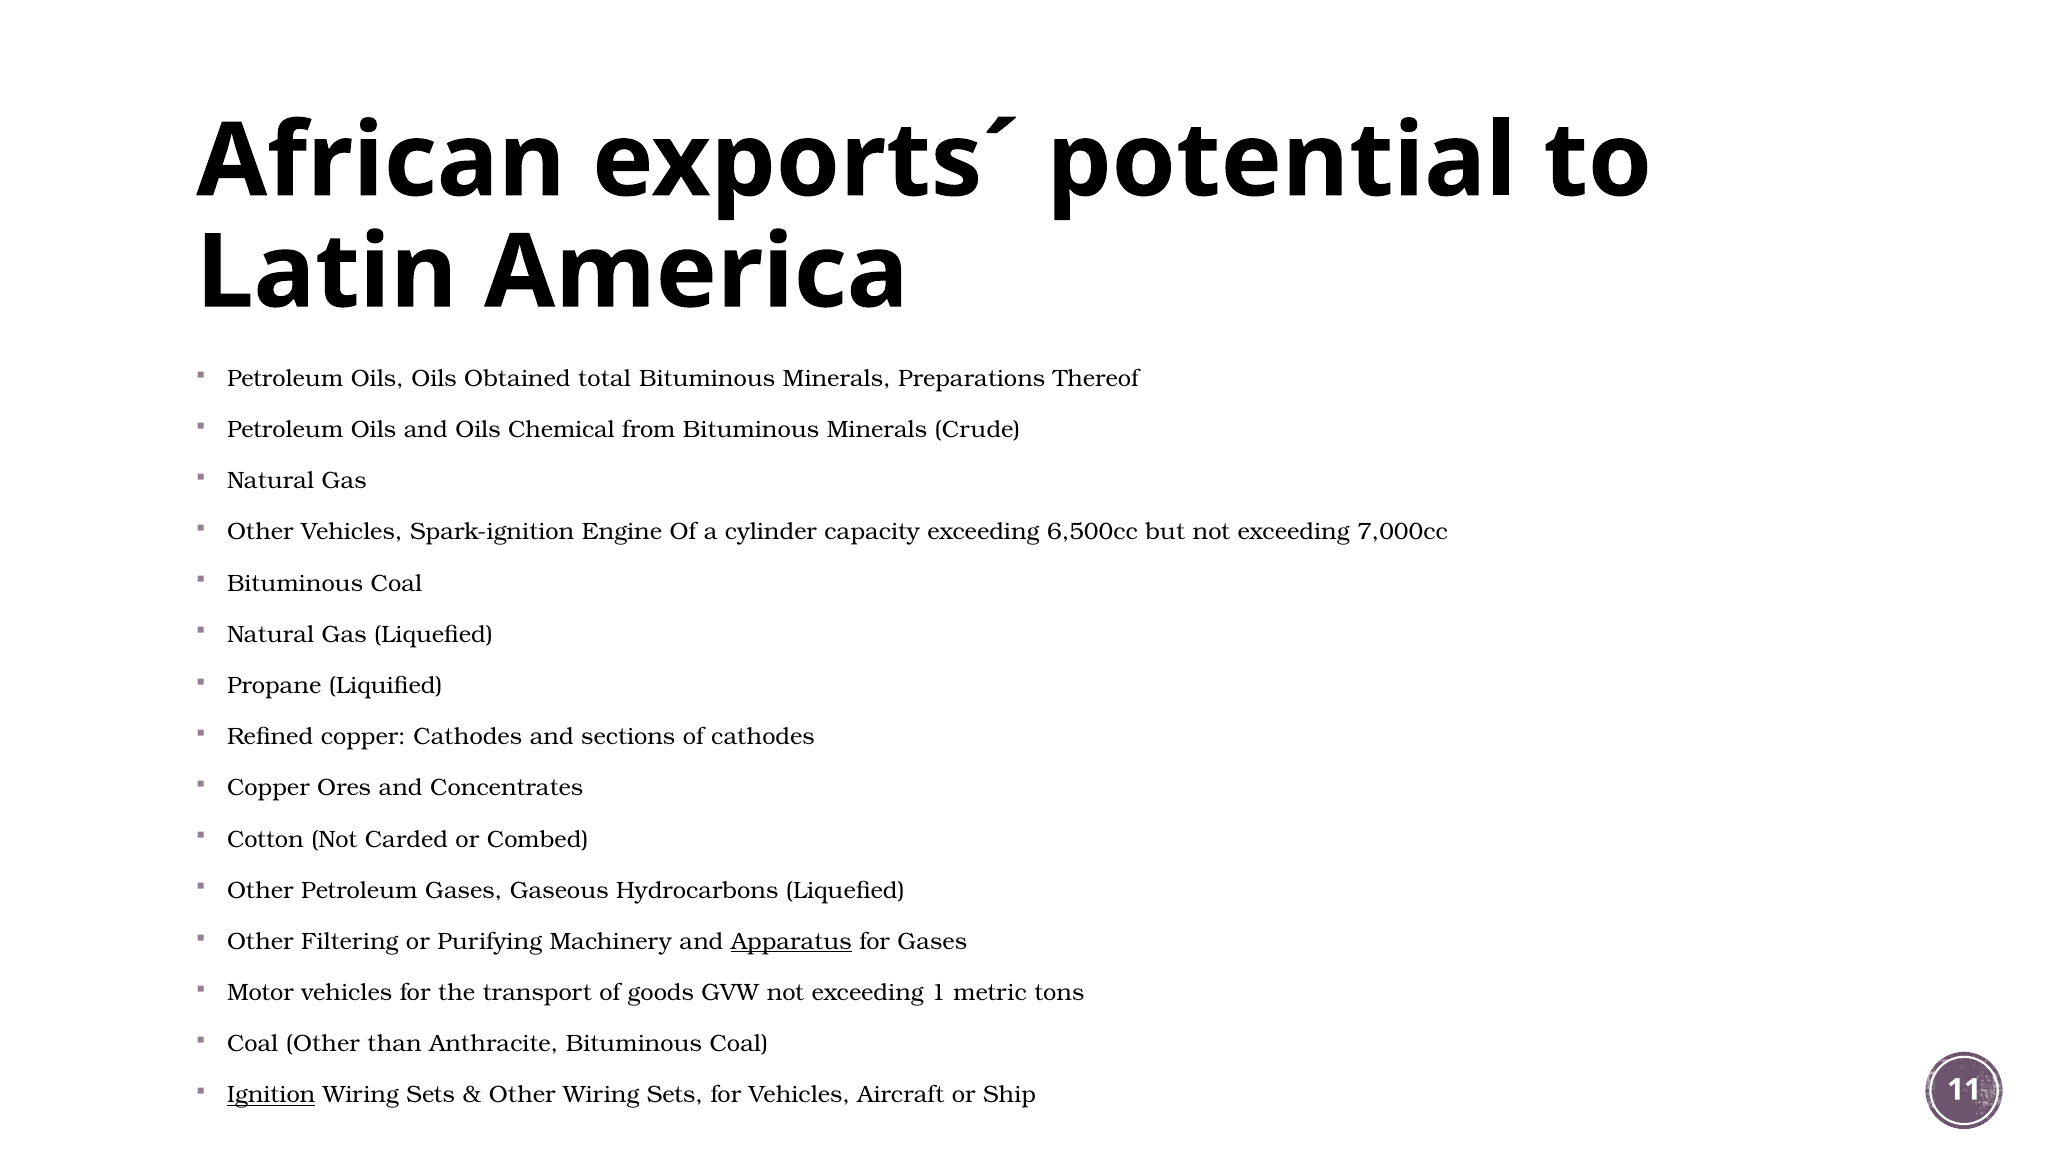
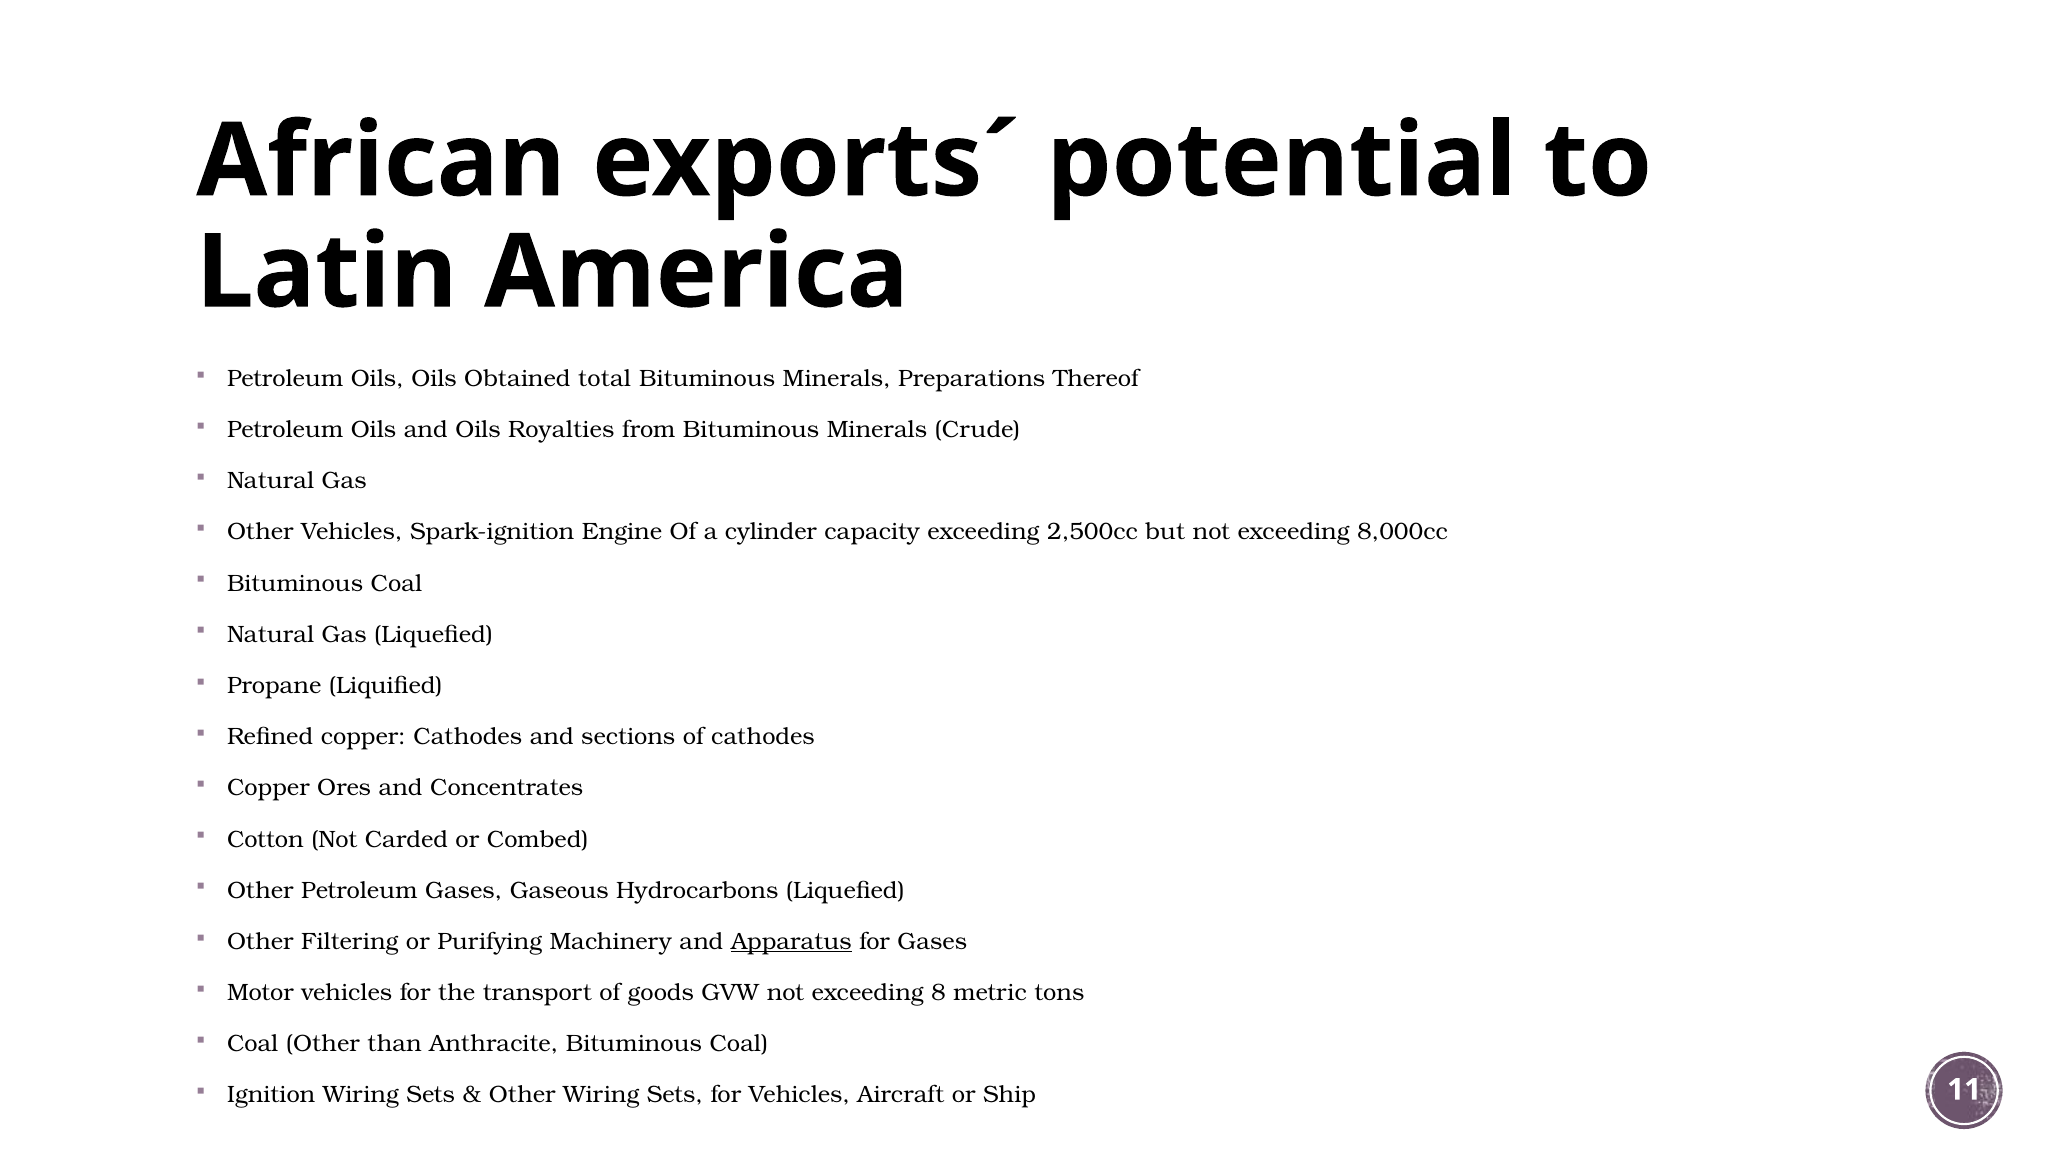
Chemical: Chemical -> Royalties
6,500cc: 6,500cc -> 2,500cc
7,000cc: 7,000cc -> 8,000cc
1: 1 -> 8
Ignition underline: present -> none
